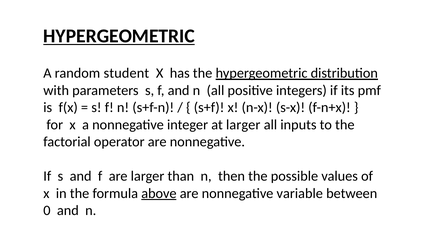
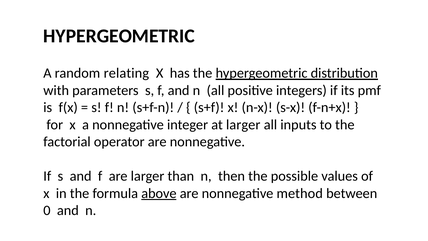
HYPERGEOMETRIC at (119, 36) underline: present -> none
student: student -> relating
variable: variable -> method
